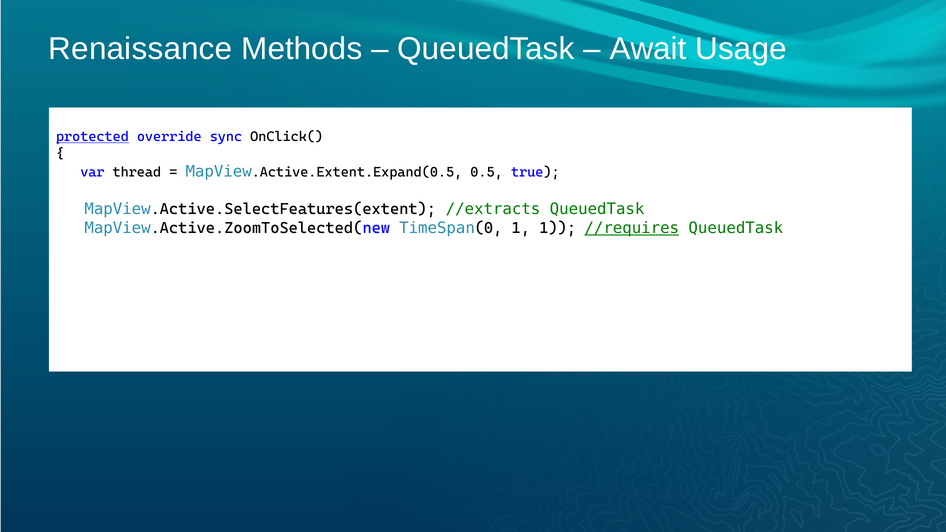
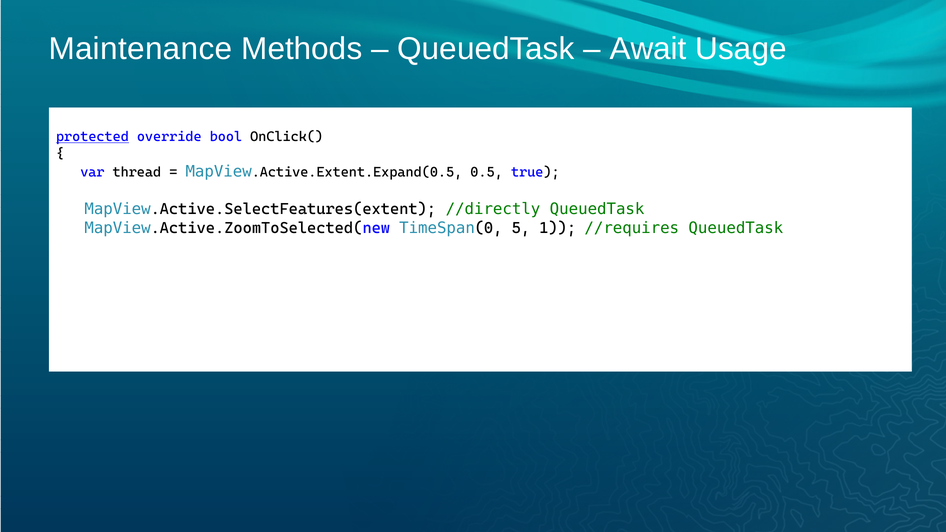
Renaissance: Renaissance -> Maintenance
sync: sync -> bool
//extracts: //extracts -> //directly
TimeSpan(0 1: 1 -> 5
//requires underline: present -> none
